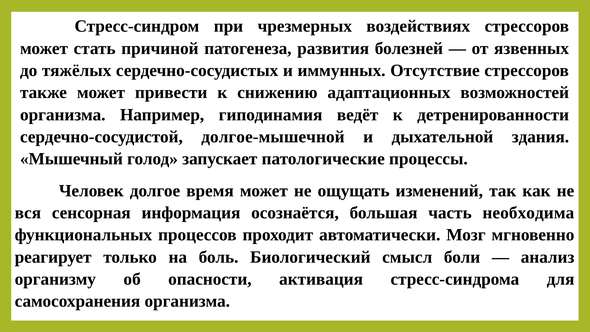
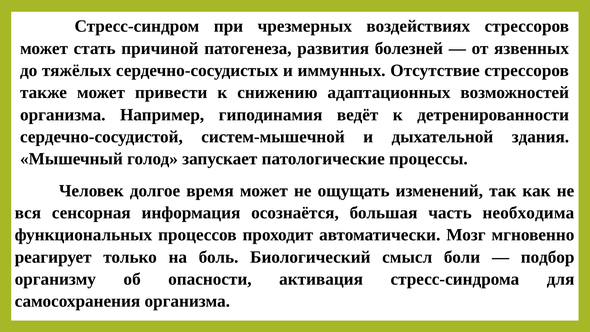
долгое-мышечной: долгое-мышечной -> систем-мышечной
анализ: анализ -> подбор
